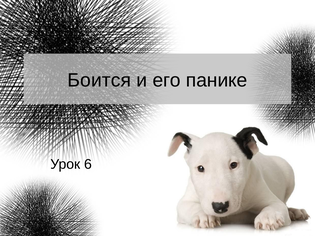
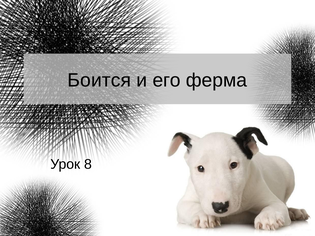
панике: панике -> ферма
6: 6 -> 8
